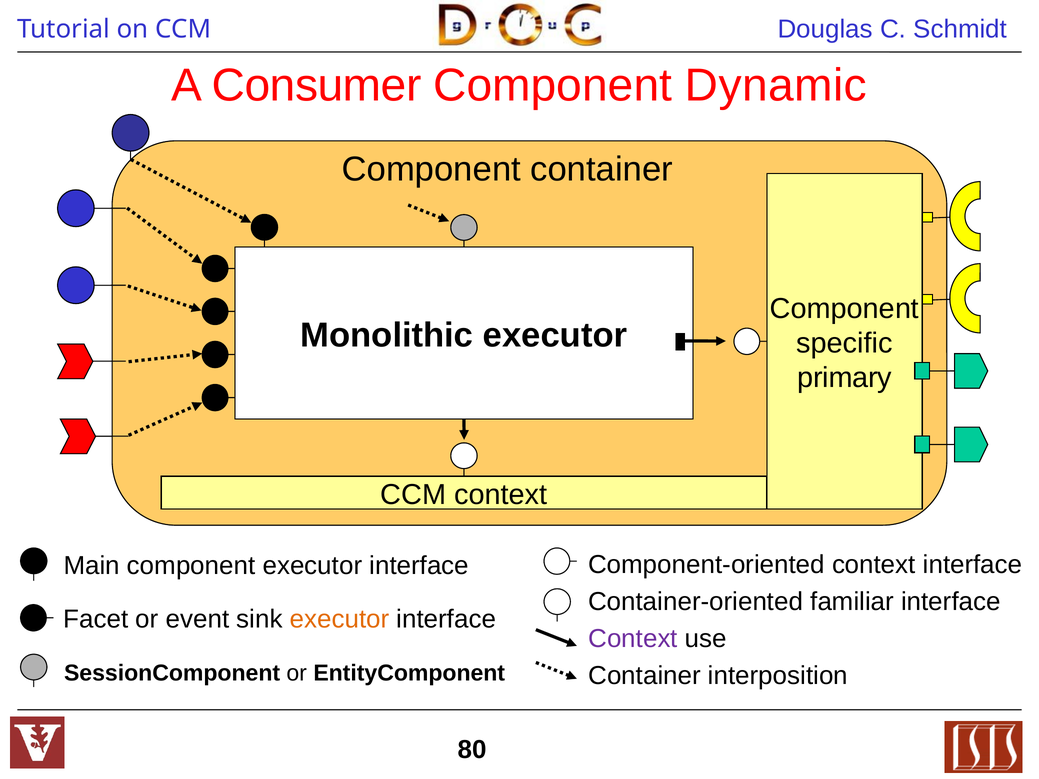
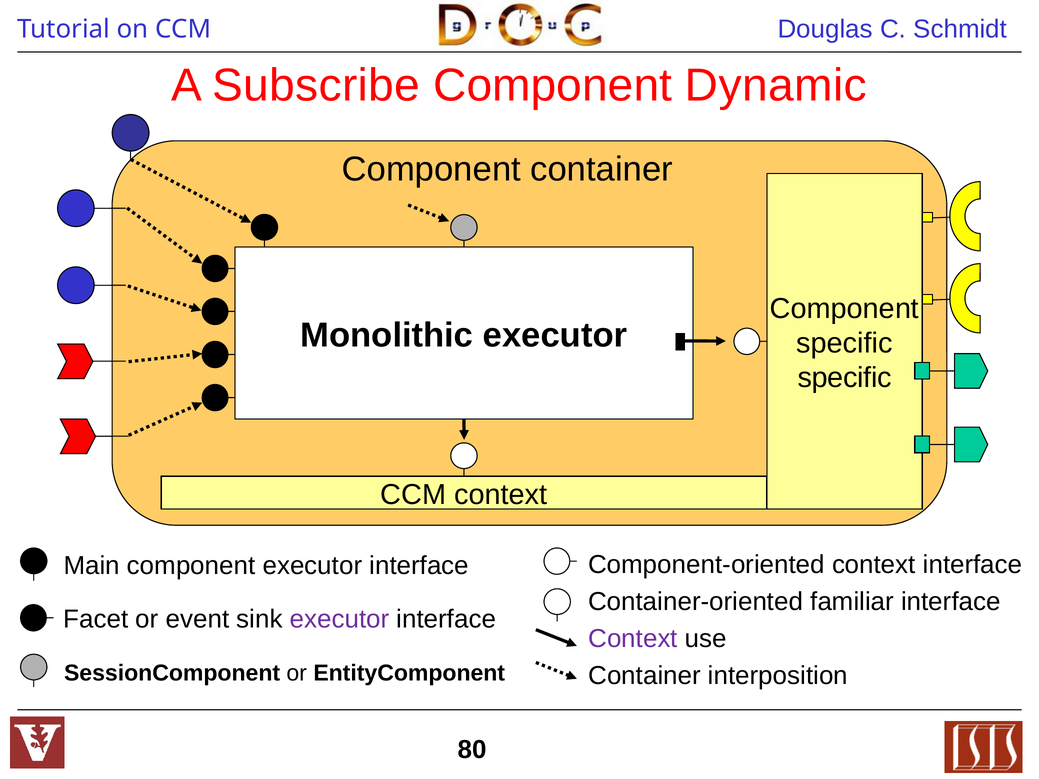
Consumer: Consumer -> Subscribe
primary at (845, 378): primary -> specific
executor at (340, 620) colour: orange -> purple
